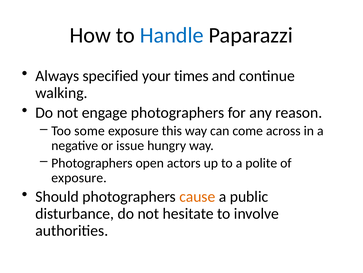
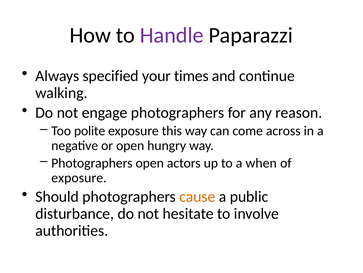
Handle colour: blue -> purple
some: some -> polite
or issue: issue -> open
polite: polite -> when
